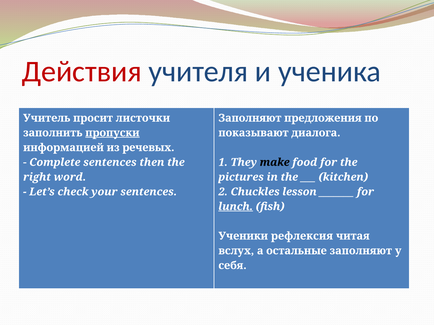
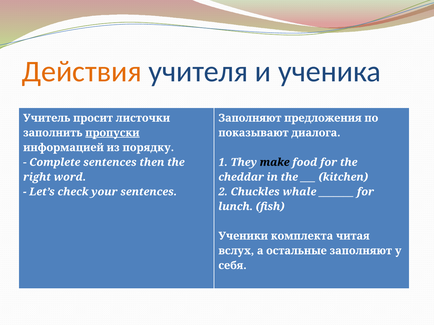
Действия colour: red -> orange
речевых: речевых -> порядку
pictures: pictures -> cheddar
lesson: lesson -> whale
lunch underline: present -> none
рефлексия: рефлексия -> комплекта
